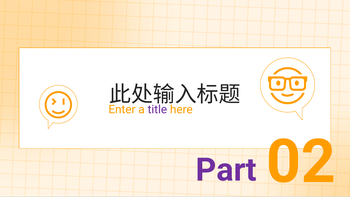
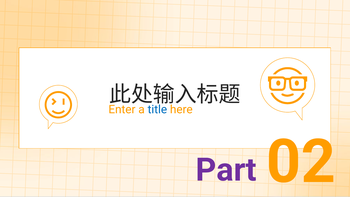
title colour: purple -> blue
